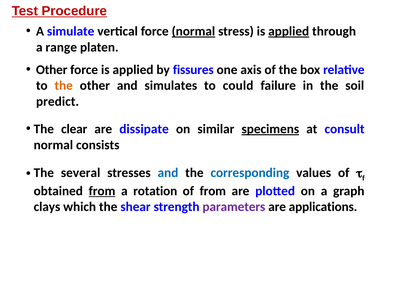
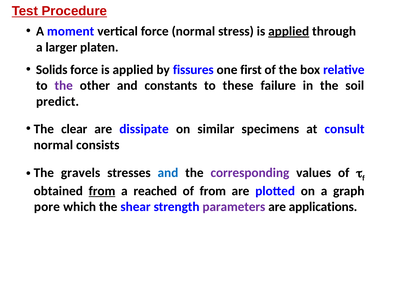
simulate: simulate -> moment
normal at (193, 31) underline: present -> none
range: range -> larger
Other at (52, 70): Other -> Solids
axis: axis -> first
the at (64, 86) colour: orange -> purple
simulates: simulates -> constants
could: could -> these
specimens underline: present -> none
several: several -> gravels
corresponding colour: blue -> purple
rotation: rotation -> reached
clays: clays -> pore
